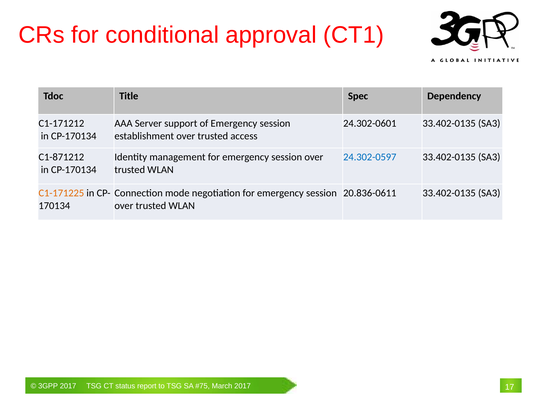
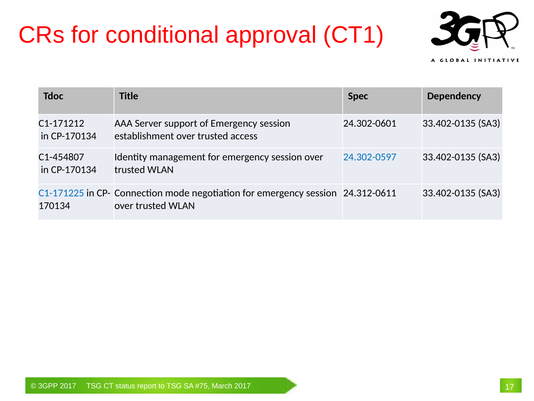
C1-871212: C1-871212 -> C1-454807
C1-171225 colour: orange -> blue
20.836-0611: 20.836-0611 -> 24.312-0611
